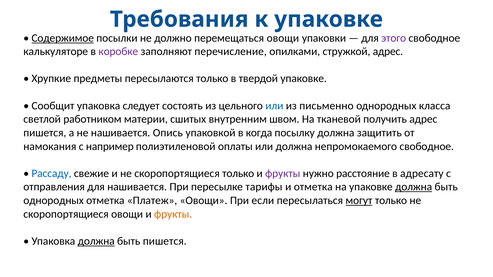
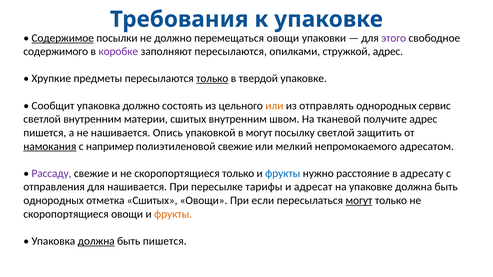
калькуляторе: калькуляторе -> содержимого
заполняют перечисление: перечисление -> пересылаются
только at (212, 79) underline: none -> present
упаковка следует: следует -> должно
или at (274, 106) colour: blue -> orange
письменно: письменно -> отправлять
класса: класса -> сервис
светлой работником: работником -> внутренним
получить: получить -> получите
в когда: когда -> могут
посылку должна: должна -> светлой
намокания underline: none -> present
полиэтиленовой оплаты: оплаты -> свежие
или должна: должна -> мелкий
непромокаемого свободное: свободное -> адресатом
Рассаду colour: blue -> purple
фрукты at (283, 174) colour: purple -> blue
и отметка: отметка -> адресат
должна at (414, 187) underline: present -> none
отметка Платеж: Платеж -> Сшитых
